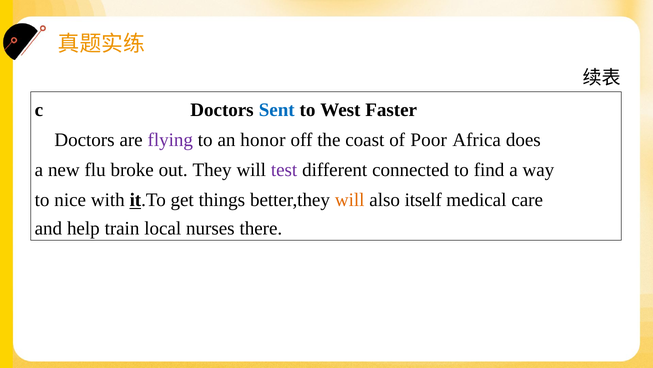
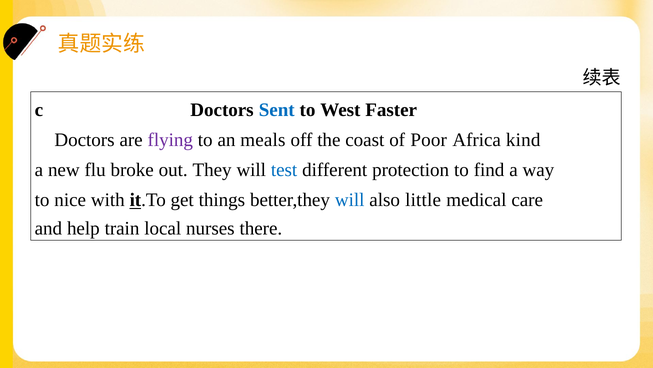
honor: honor -> meals
does: does -> kind
test colour: purple -> blue
connected: connected -> protection
will at (350, 199) colour: orange -> blue
itself: itself -> little
